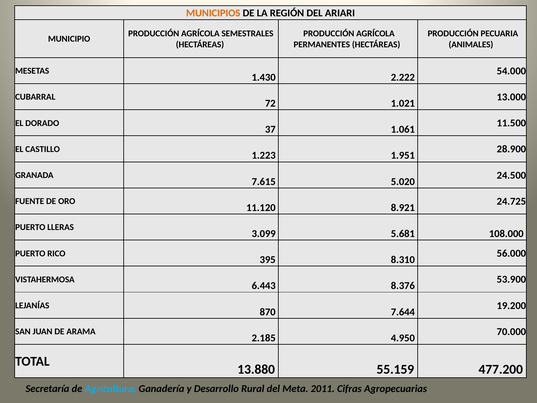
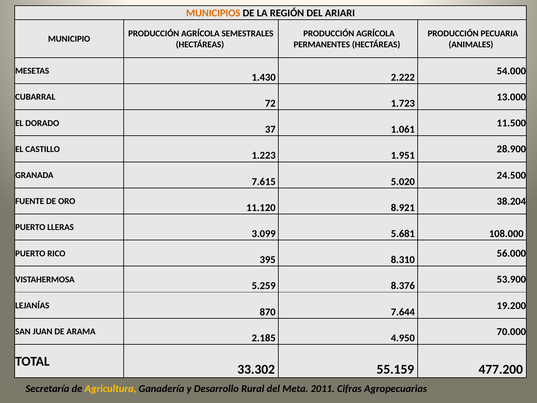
1.021: 1.021 -> 1.723
24.725: 24.725 -> 38.204
6.443: 6.443 -> 5.259
13.880: 13.880 -> 33.302
Agricultura colour: light blue -> yellow
